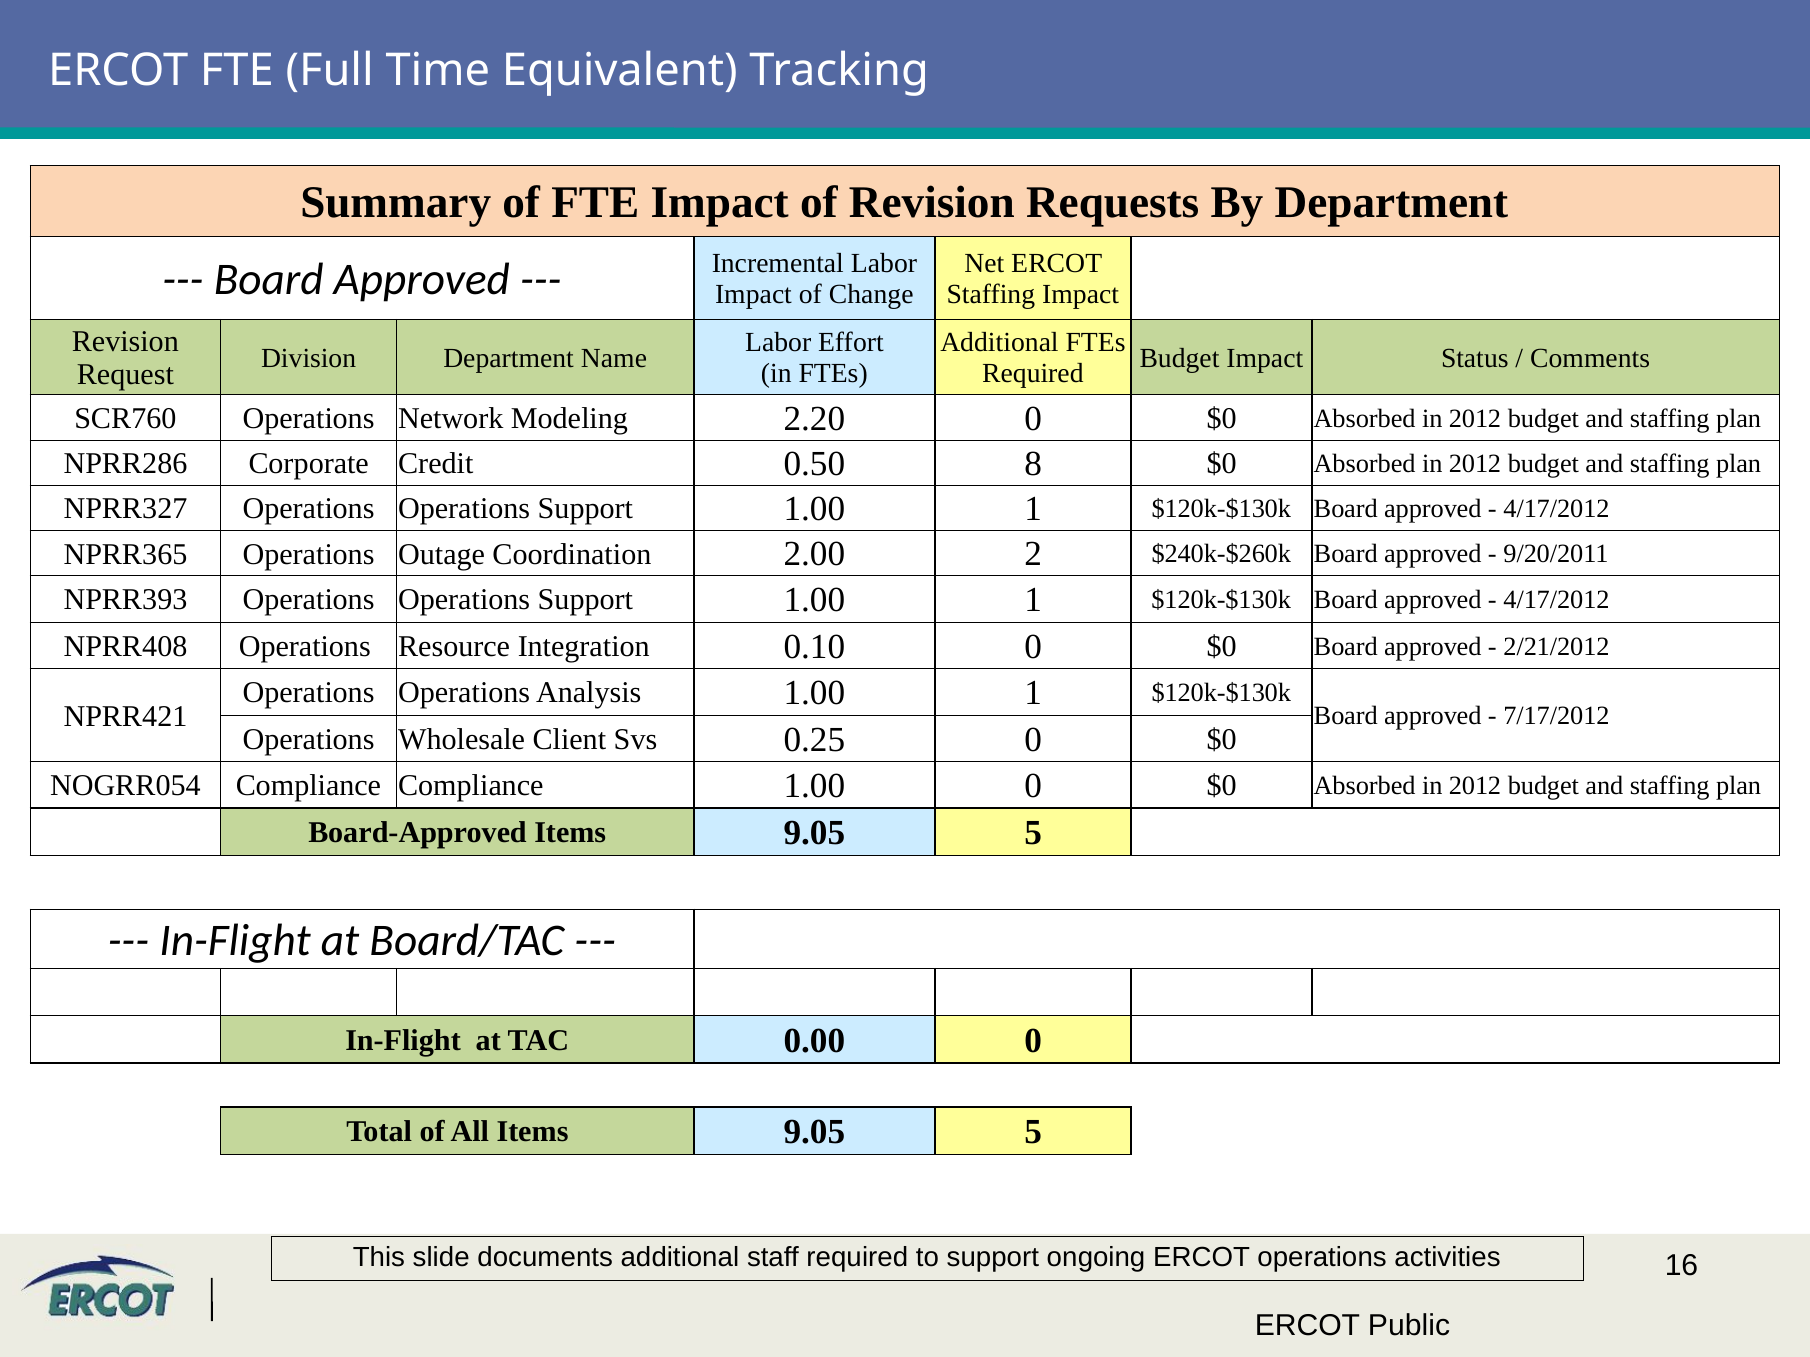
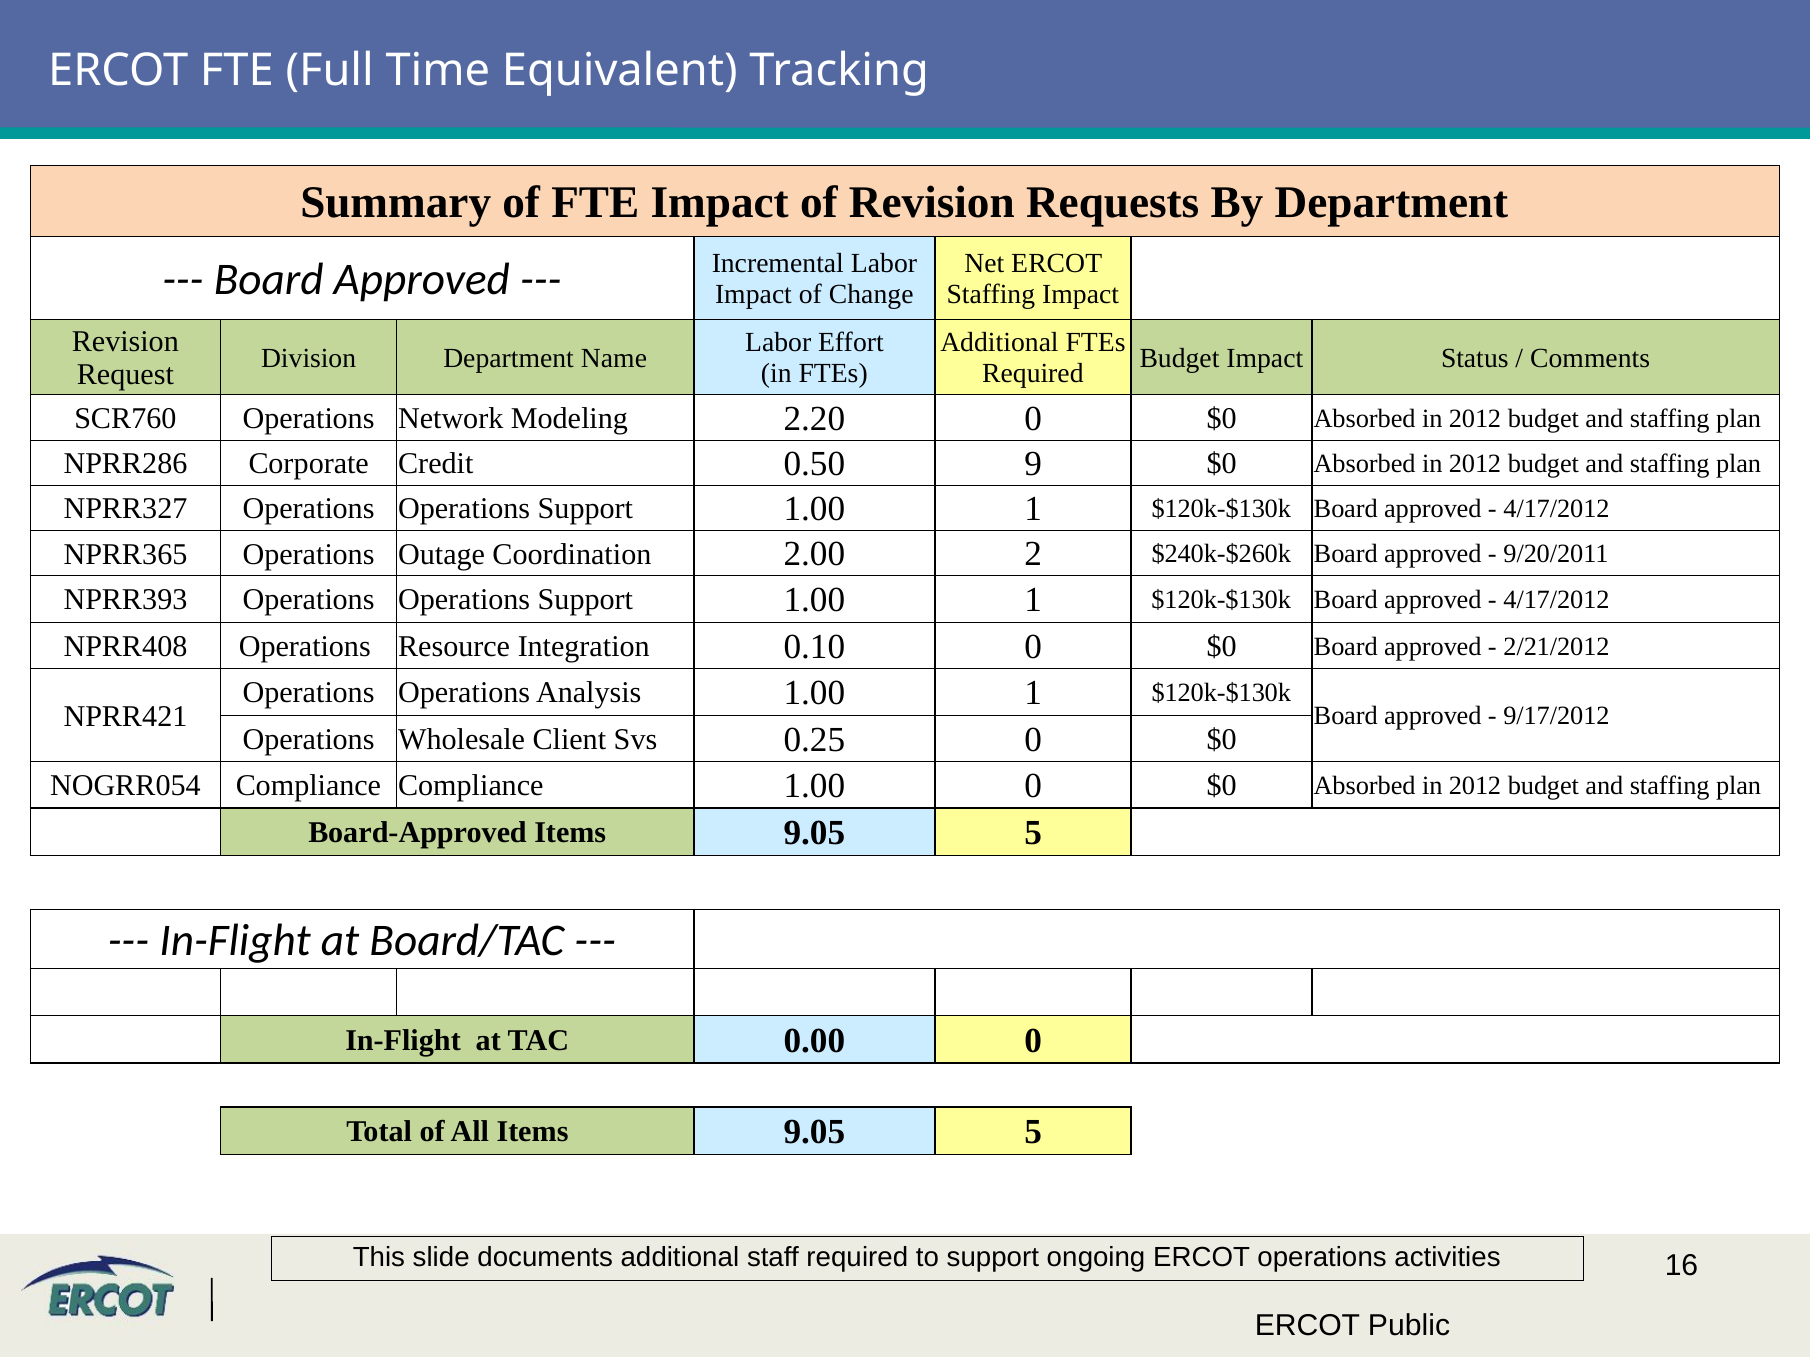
8: 8 -> 9
7/17/2012: 7/17/2012 -> 9/17/2012
